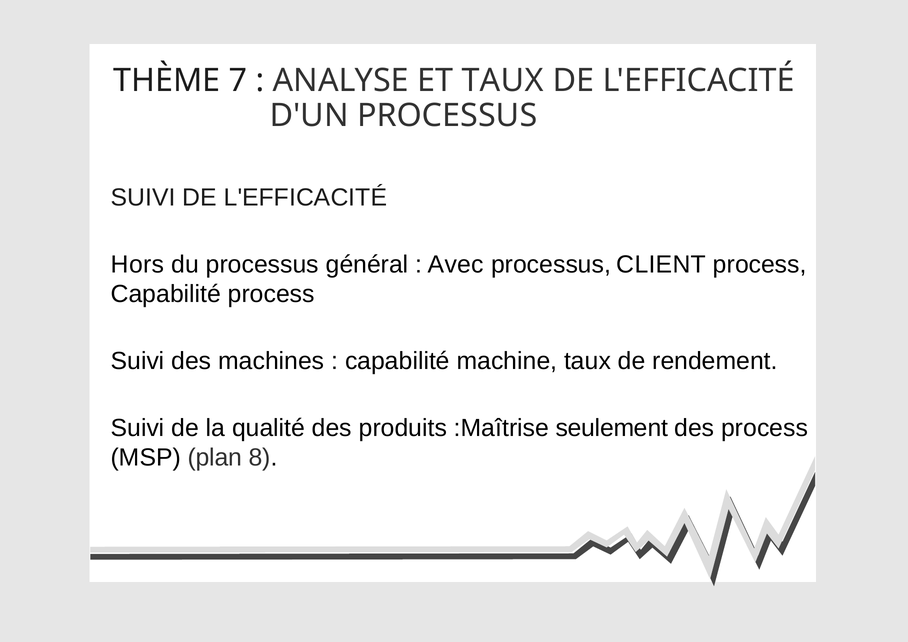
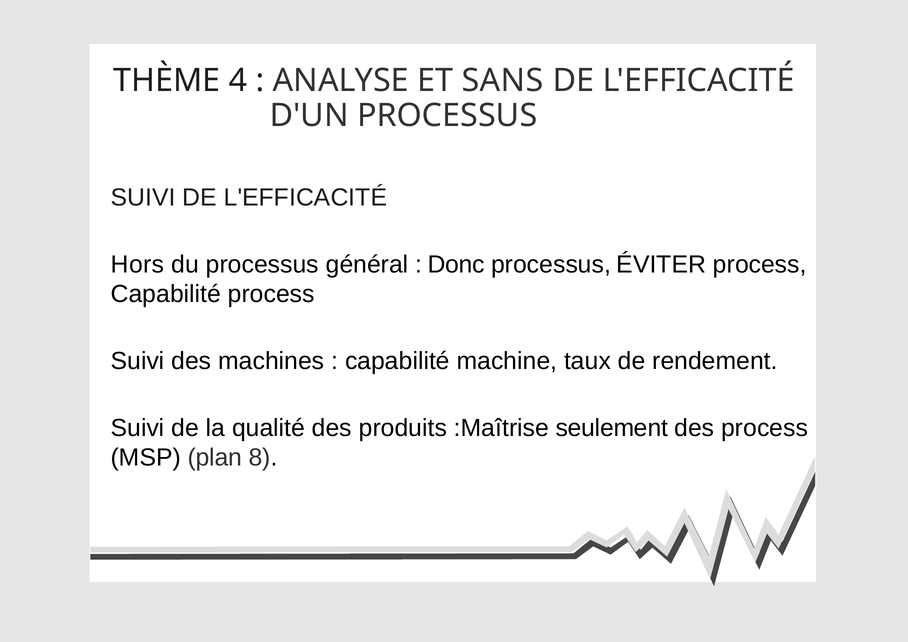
7: 7 -> 4
ET TAUX: TAUX -> SANS
Avec: Avec -> Donc
CLIENT: CLIENT -> ÉVITER
